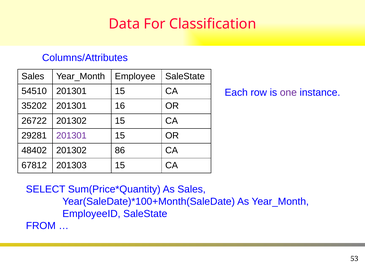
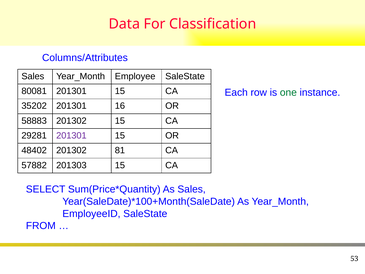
54510: 54510 -> 80081
one colour: purple -> green
26722: 26722 -> 58883
86: 86 -> 81
67812: 67812 -> 57882
